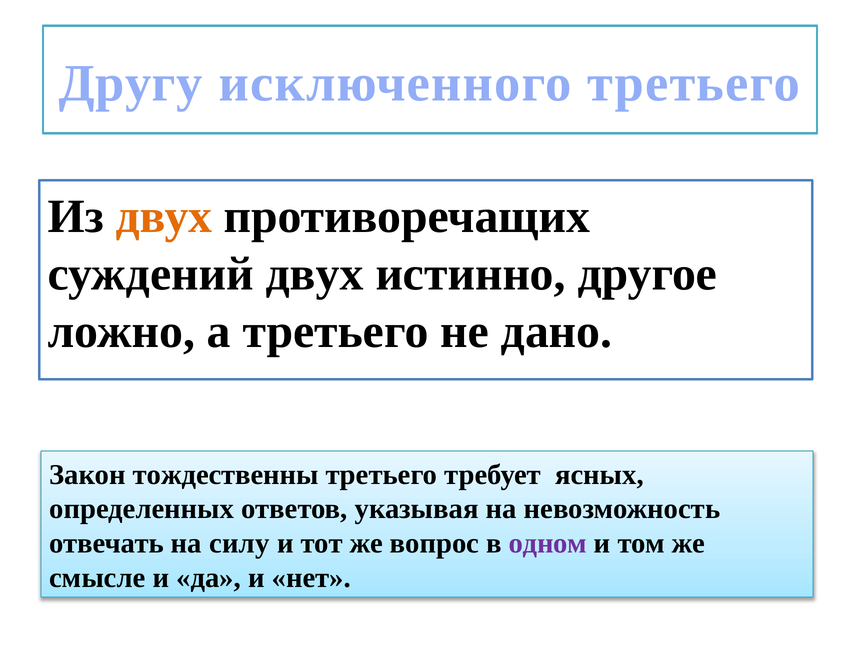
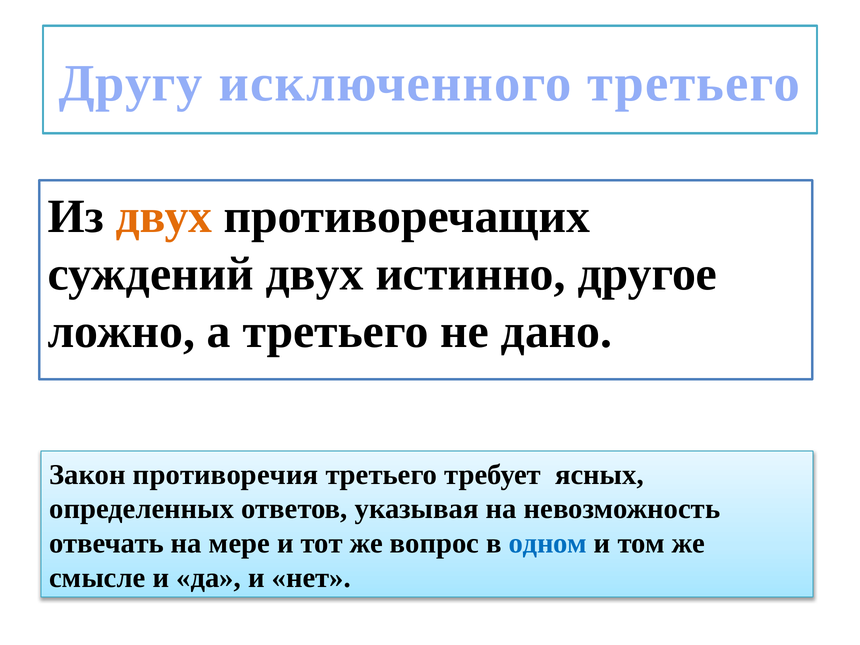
тождественны: тождественны -> противоречия
силу: силу -> мере
одном colour: purple -> blue
